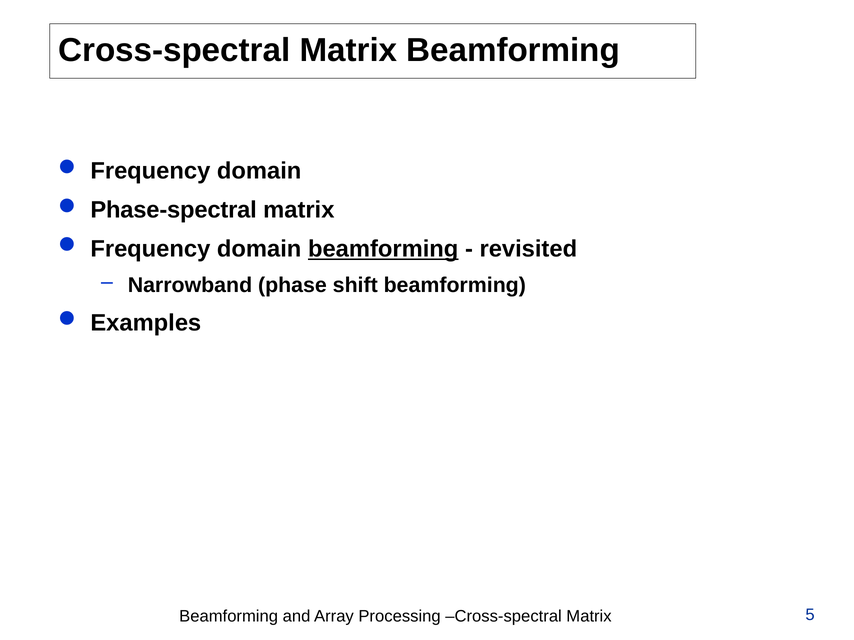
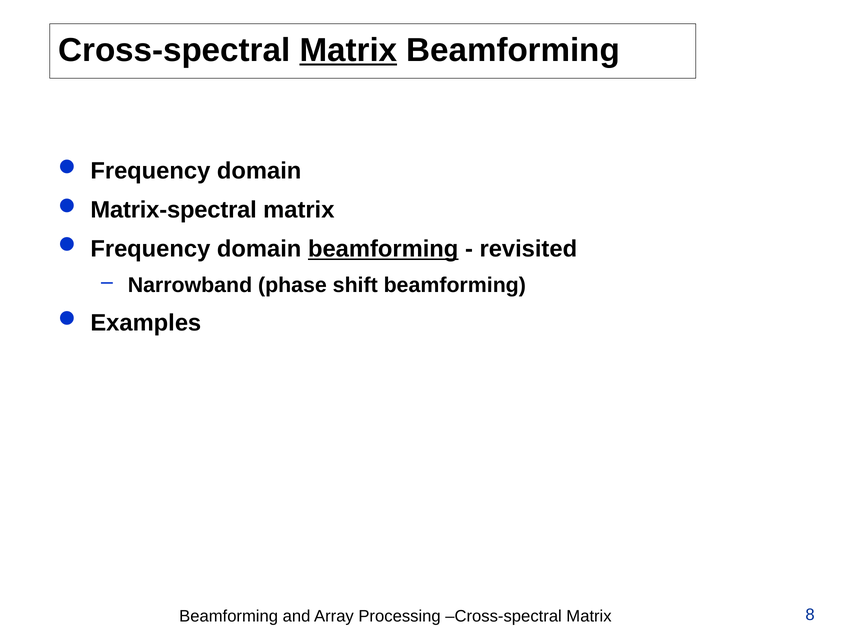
Matrix at (348, 50) underline: none -> present
Phase-spectral: Phase-spectral -> Matrix-spectral
5: 5 -> 8
